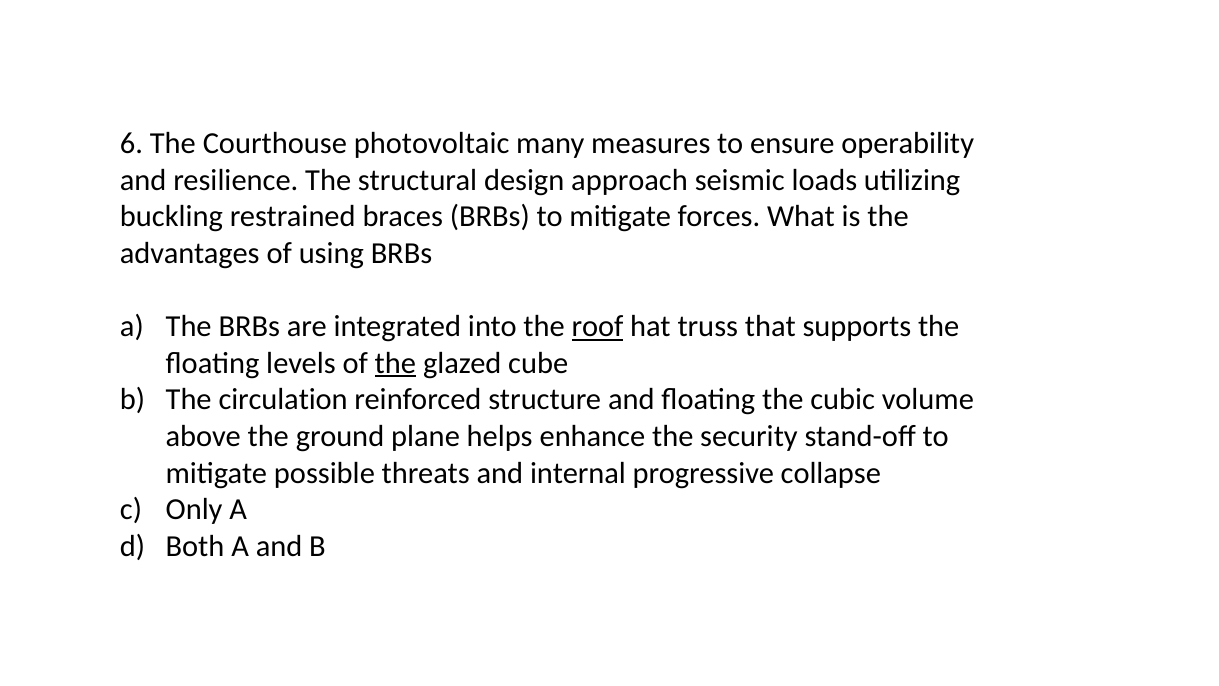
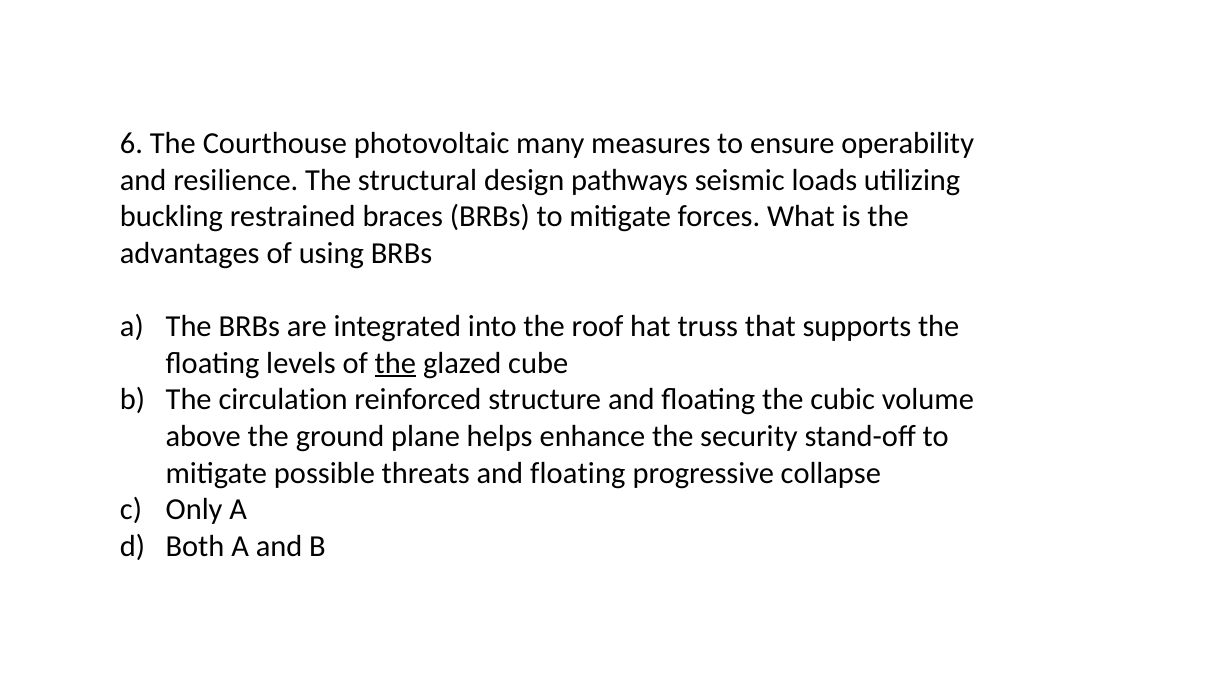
approach: approach -> pathways
roof underline: present -> none
threats and internal: internal -> floating
